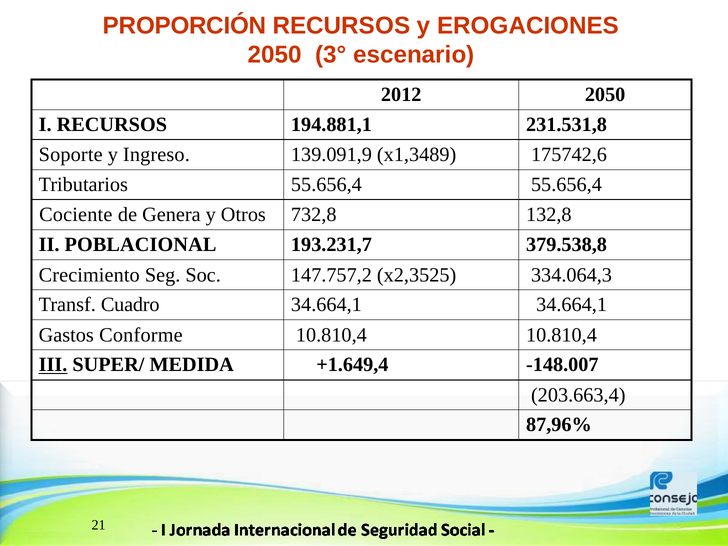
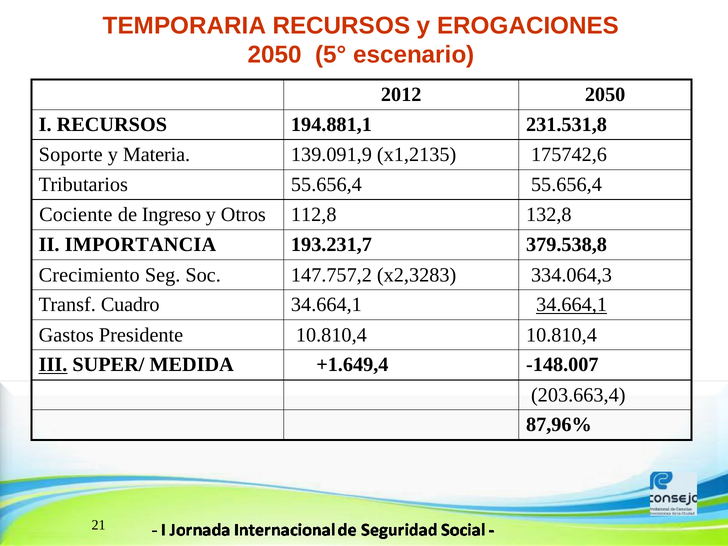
PROPORCIÓN: PROPORCIÓN -> TEMPORARIA
3°: 3° -> 5°
Ingreso: Ingreso -> Materia
x1,3489: x1,3489 -> x1,2135
Genera: Genera -> Ingreso
732,8: 732,8 -> 112,8
POBLACIONAL: POBLACIONAL -> IMPORTANCIA
x2,3525: x2,3525 -> x2,3283
34.664,1 at (572, 305) underline: none -> present
Conforme: Conforme -> Presidente
